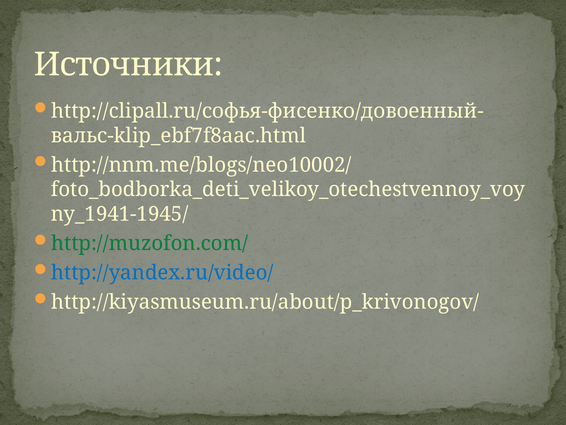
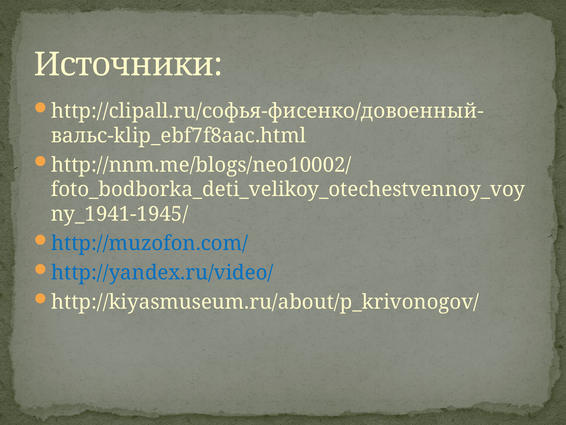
http://muzofon.com/ colour: green -> blue
